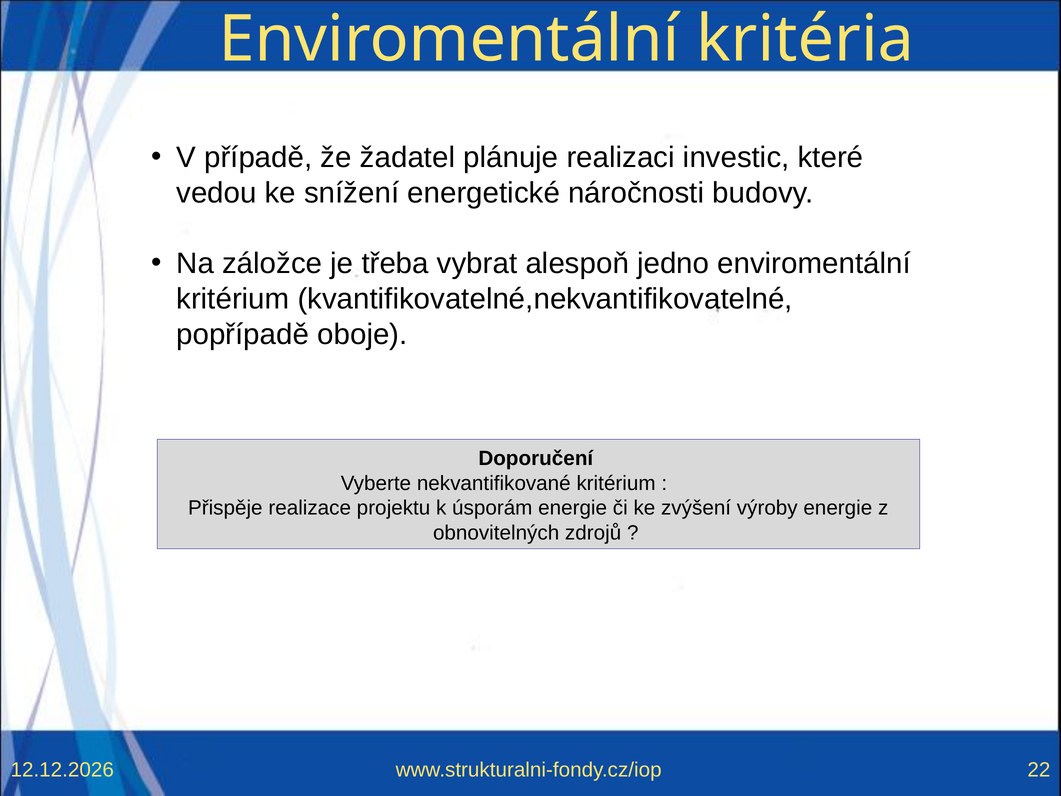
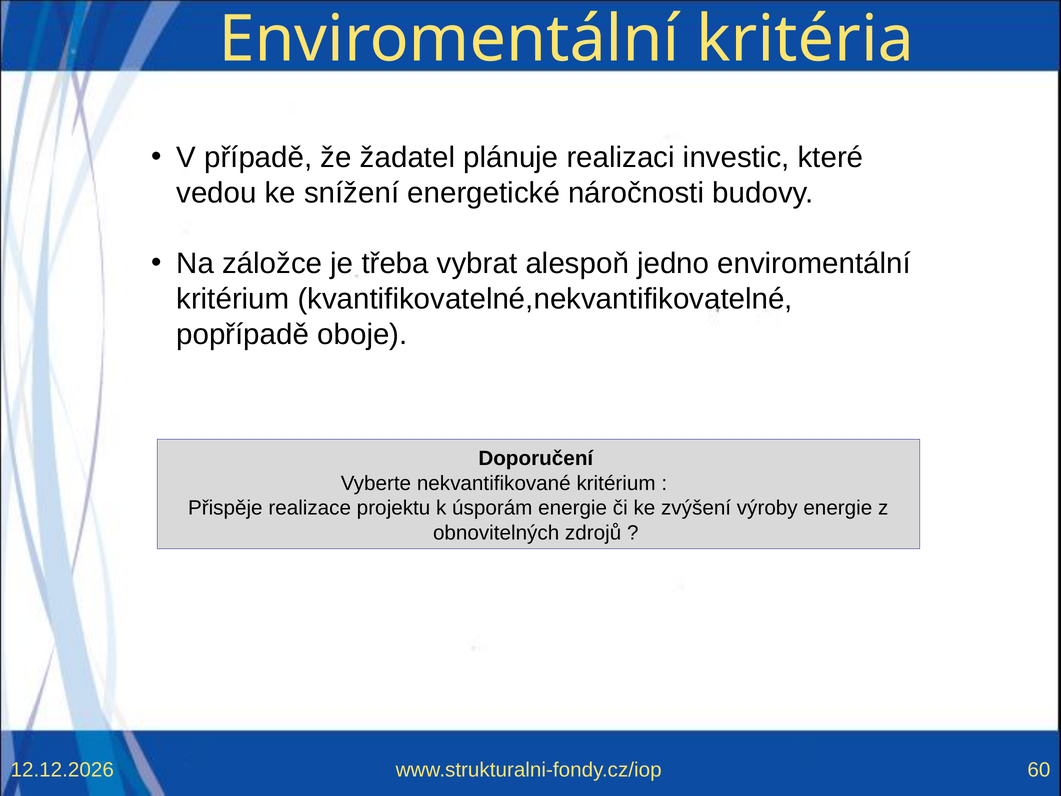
22: 22 -> 60
